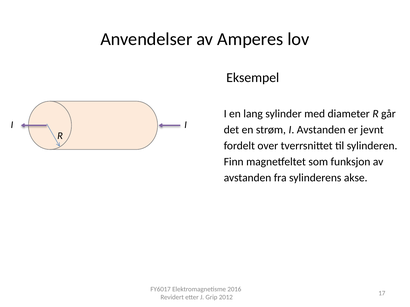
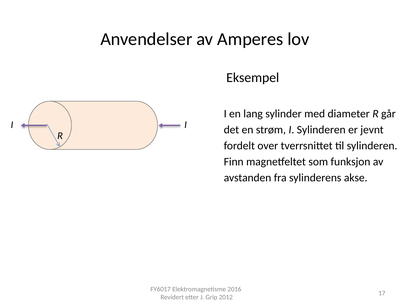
I Avstanden: Avstanden -> Sylinderen
